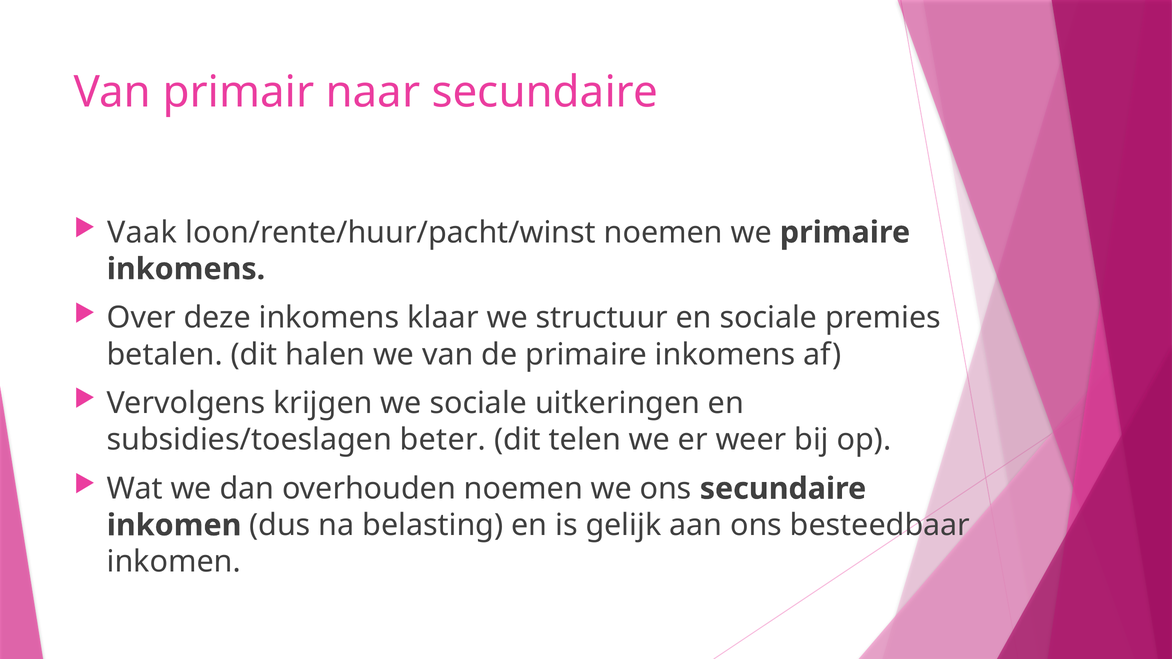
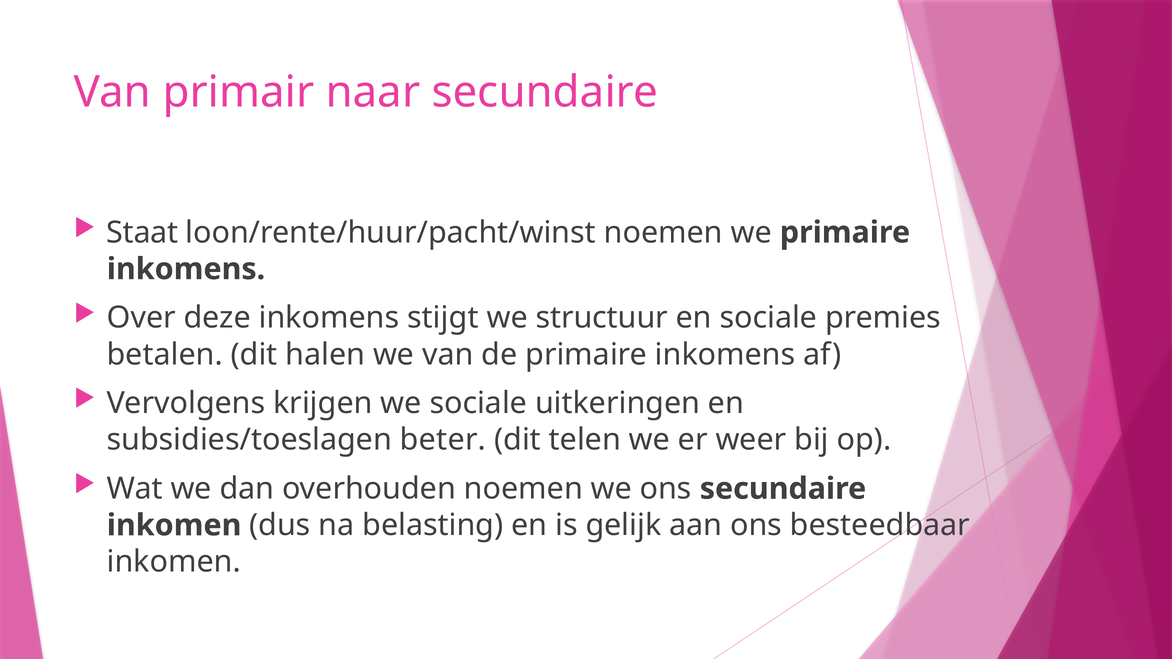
Vaak: Vaak -> Staat
klaar: klaar -> stijgt
